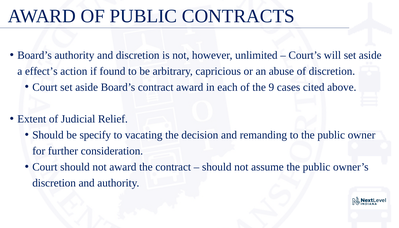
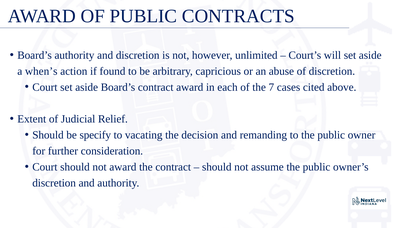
effect’s: effect’s -> when’s
9: 9 -> 7
